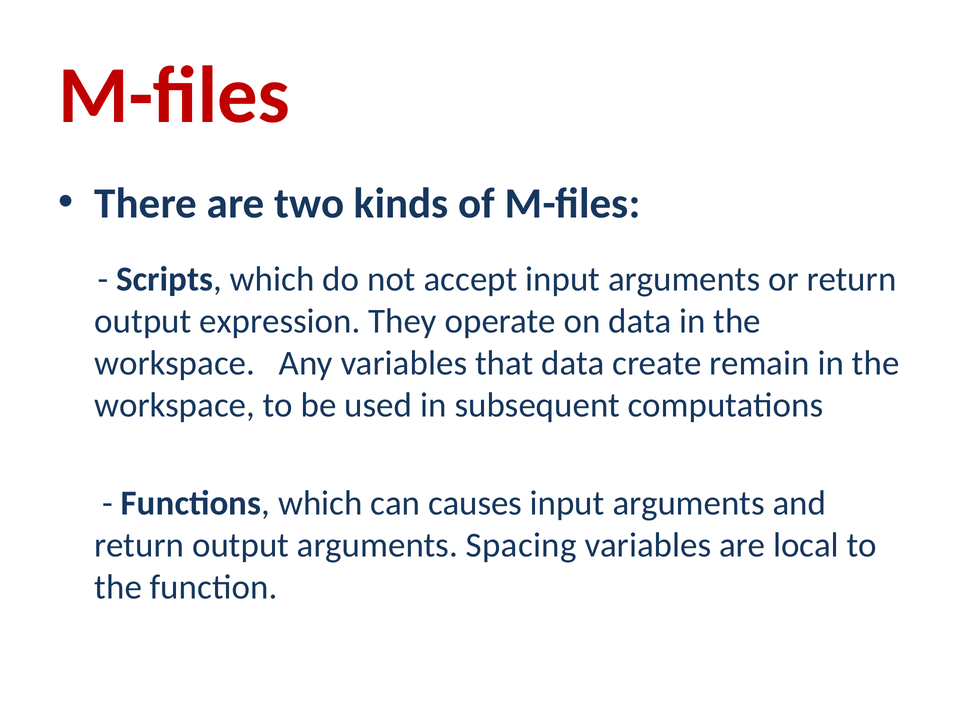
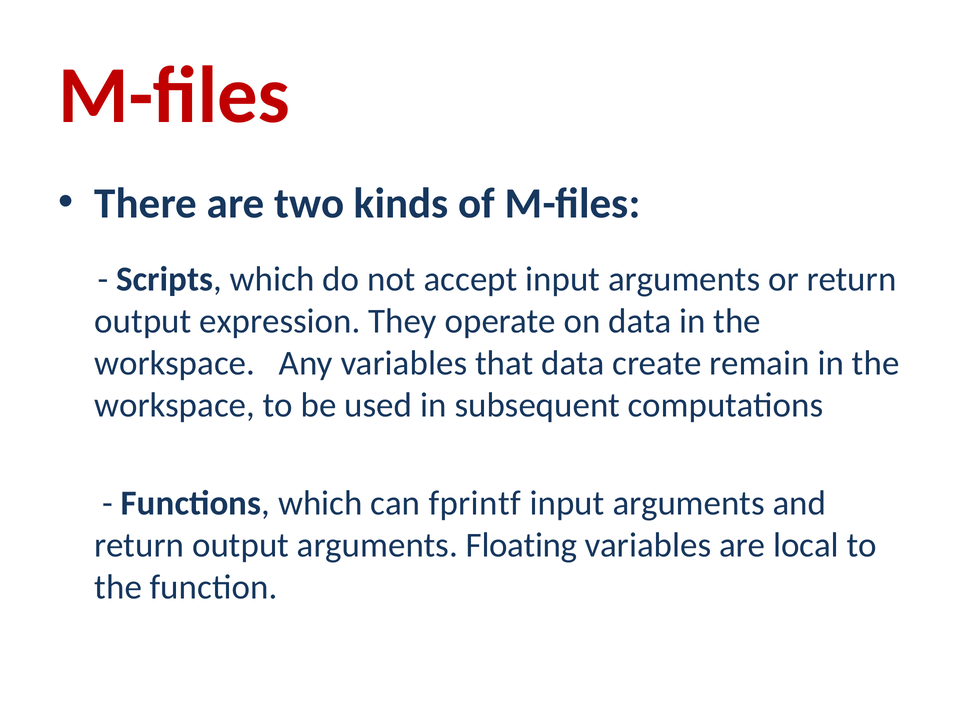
causes: causes -> fprintf
Spacing: Spacing -> Floating
